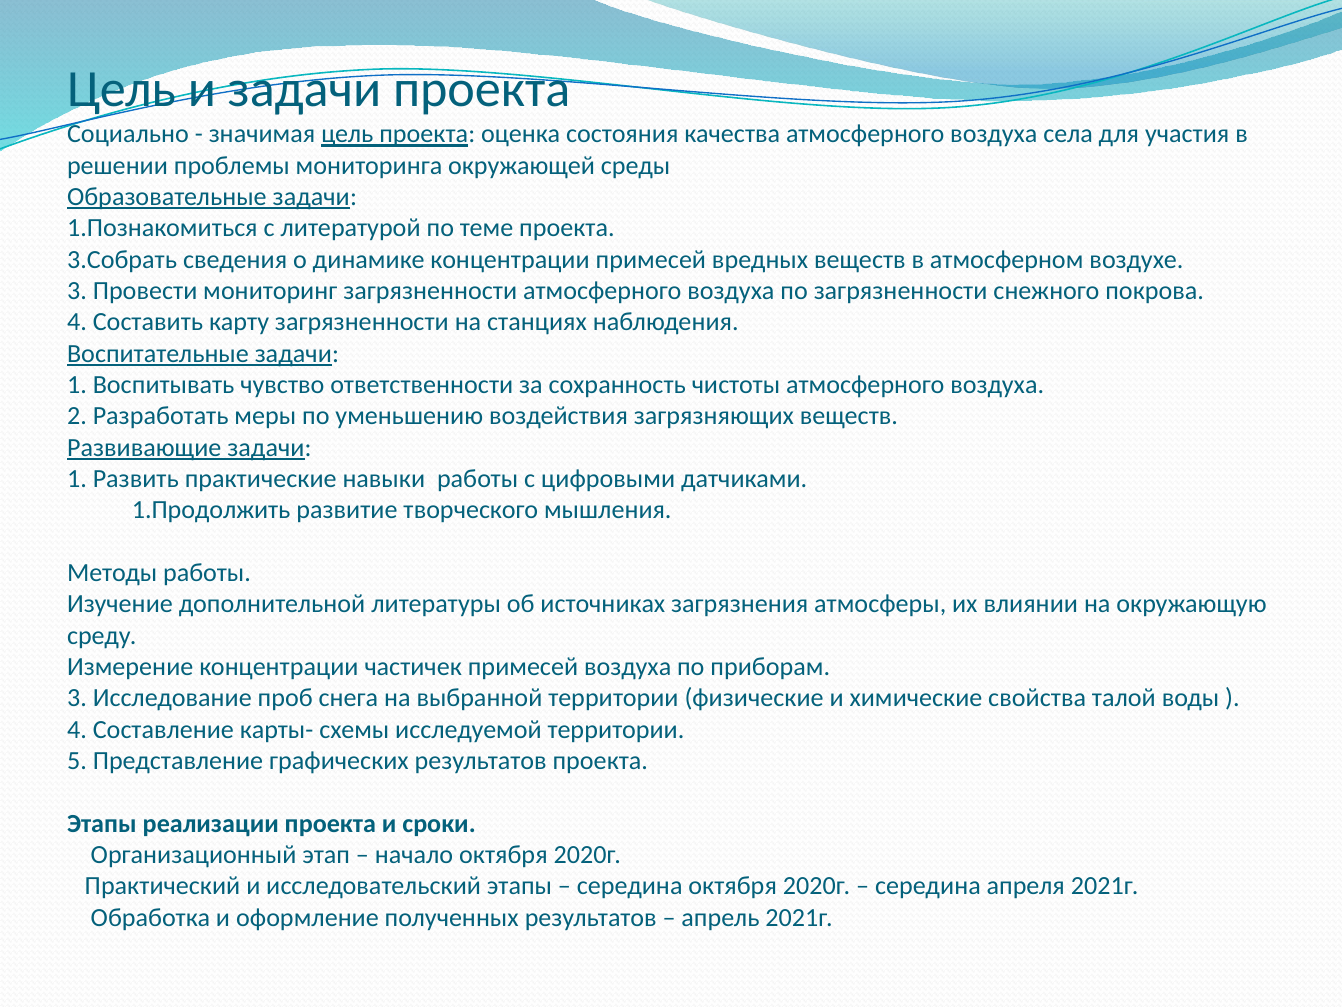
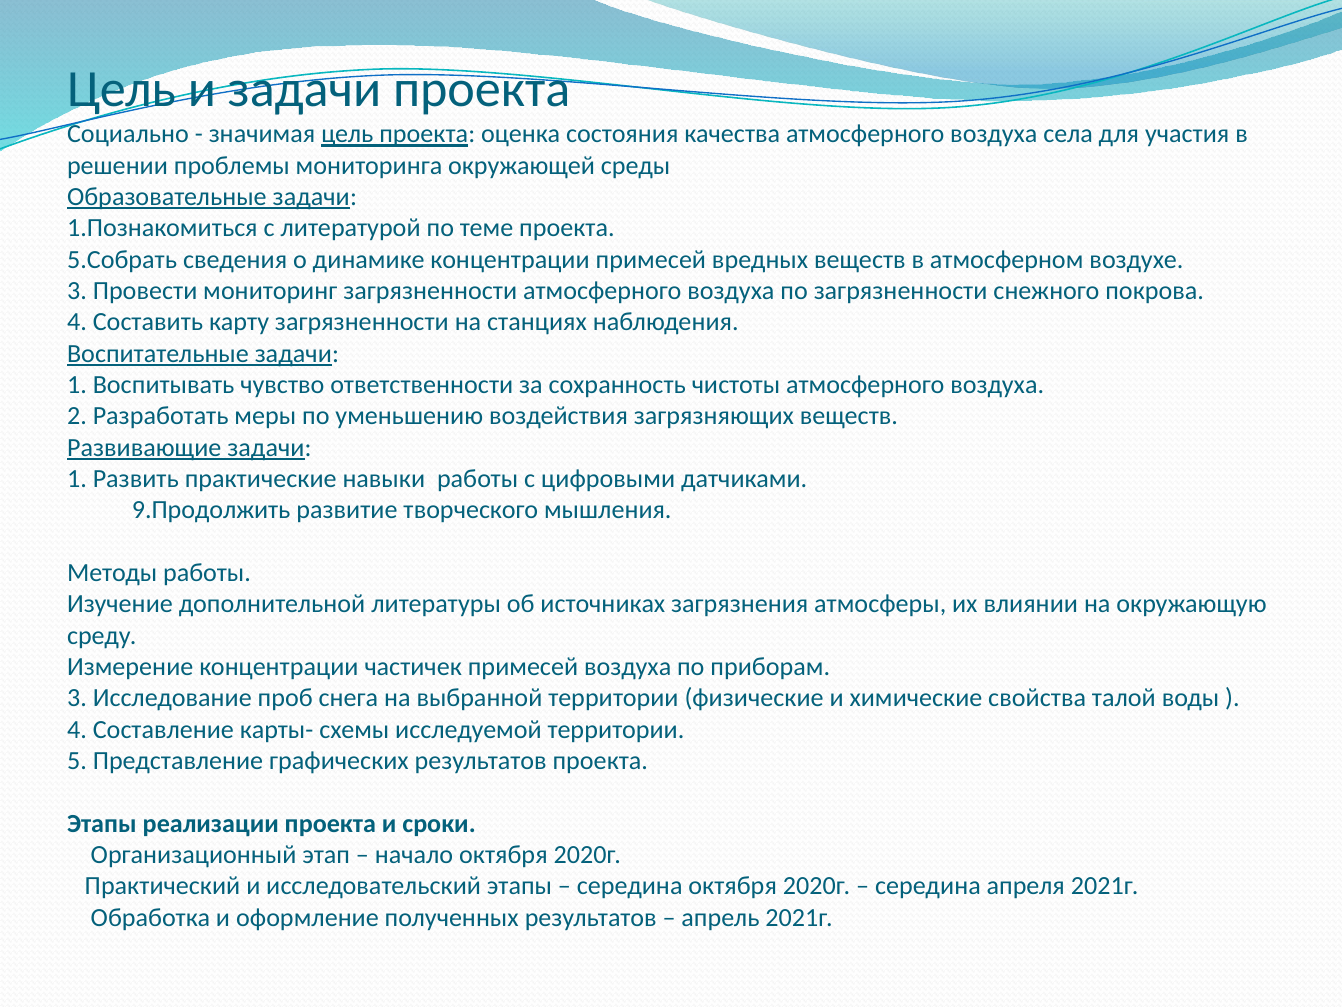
3.Собрать: 3.Собрать -> 5.Собрать
1.Продолжить: 1.Продолжить -> 9.Продолжить
